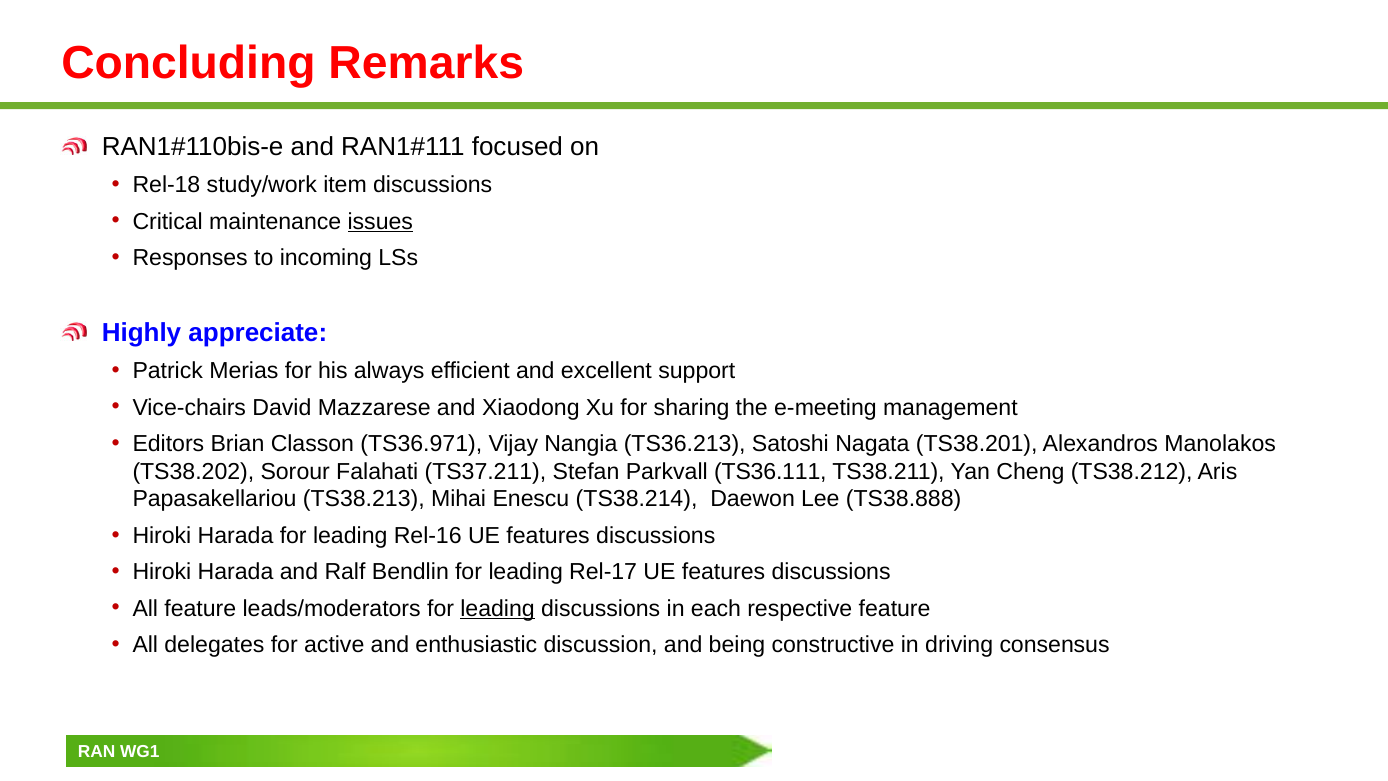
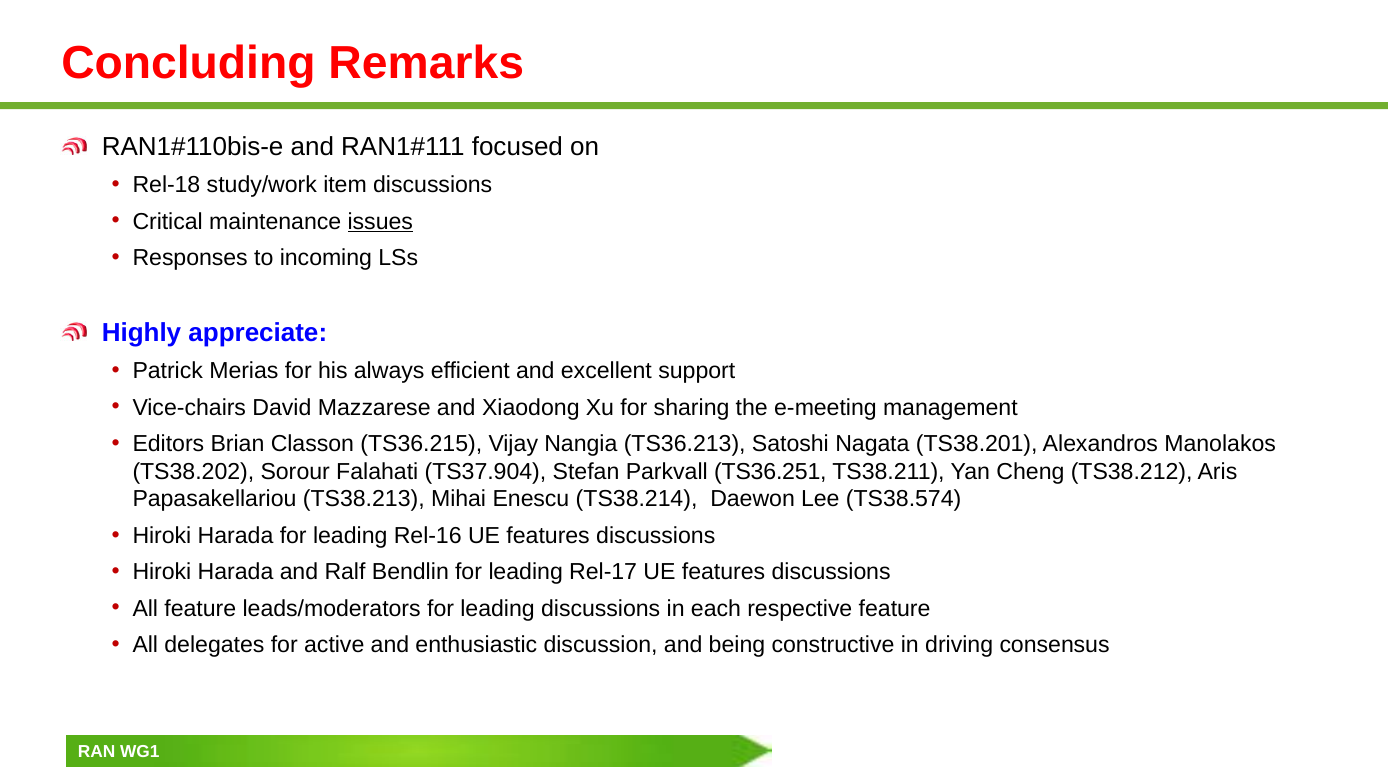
TS36.971: TS36.971 -> TS36.215
TS37.211: TS37.211 -> TS37.904
TS36.111: TS36.111 -> TS36.251
TS38.888: TS38.888 -> TS38.574
leading at (498, 608) underline: present -> none
